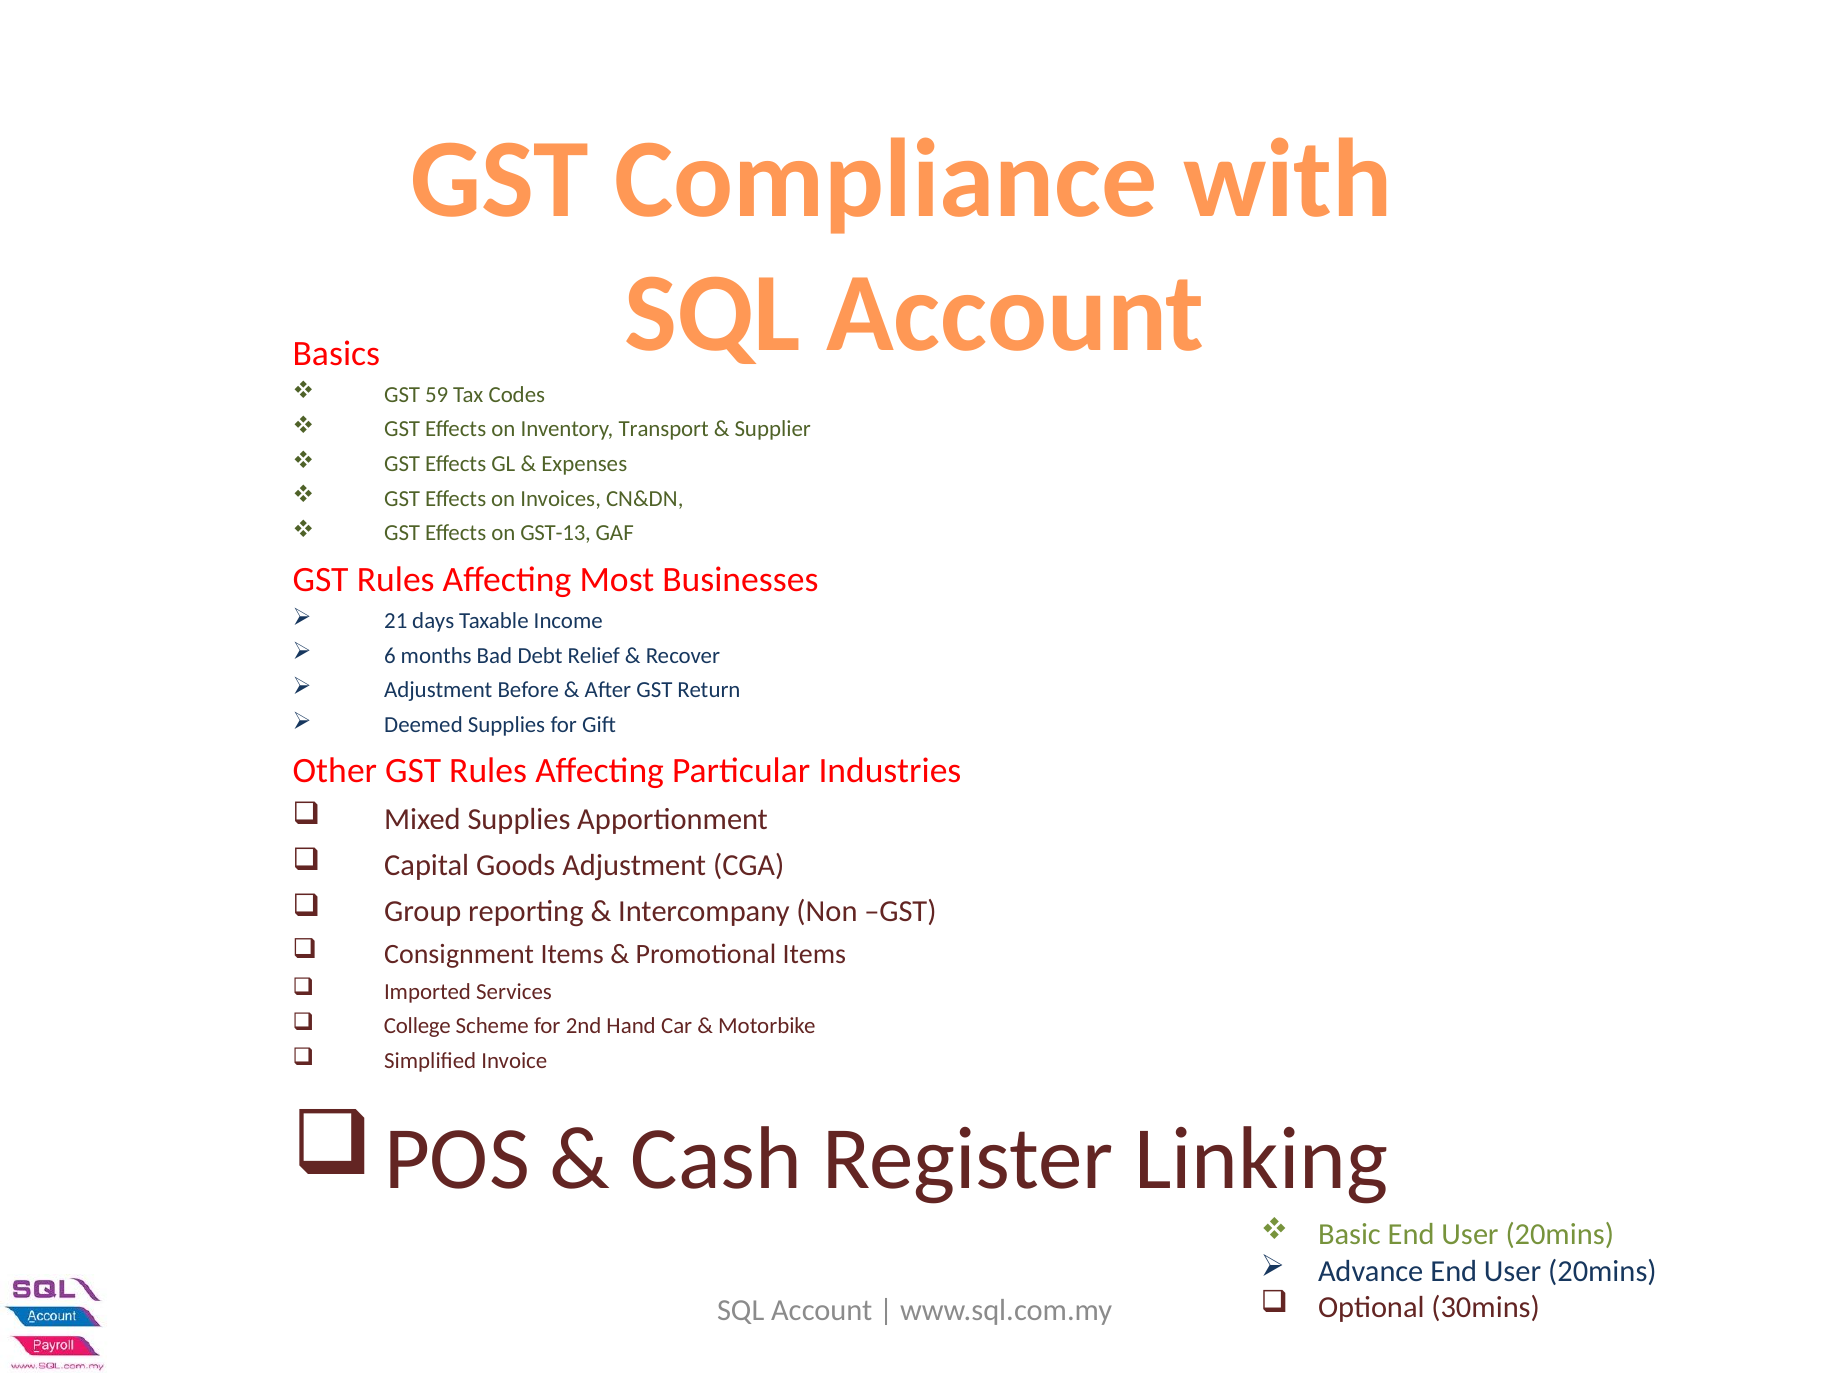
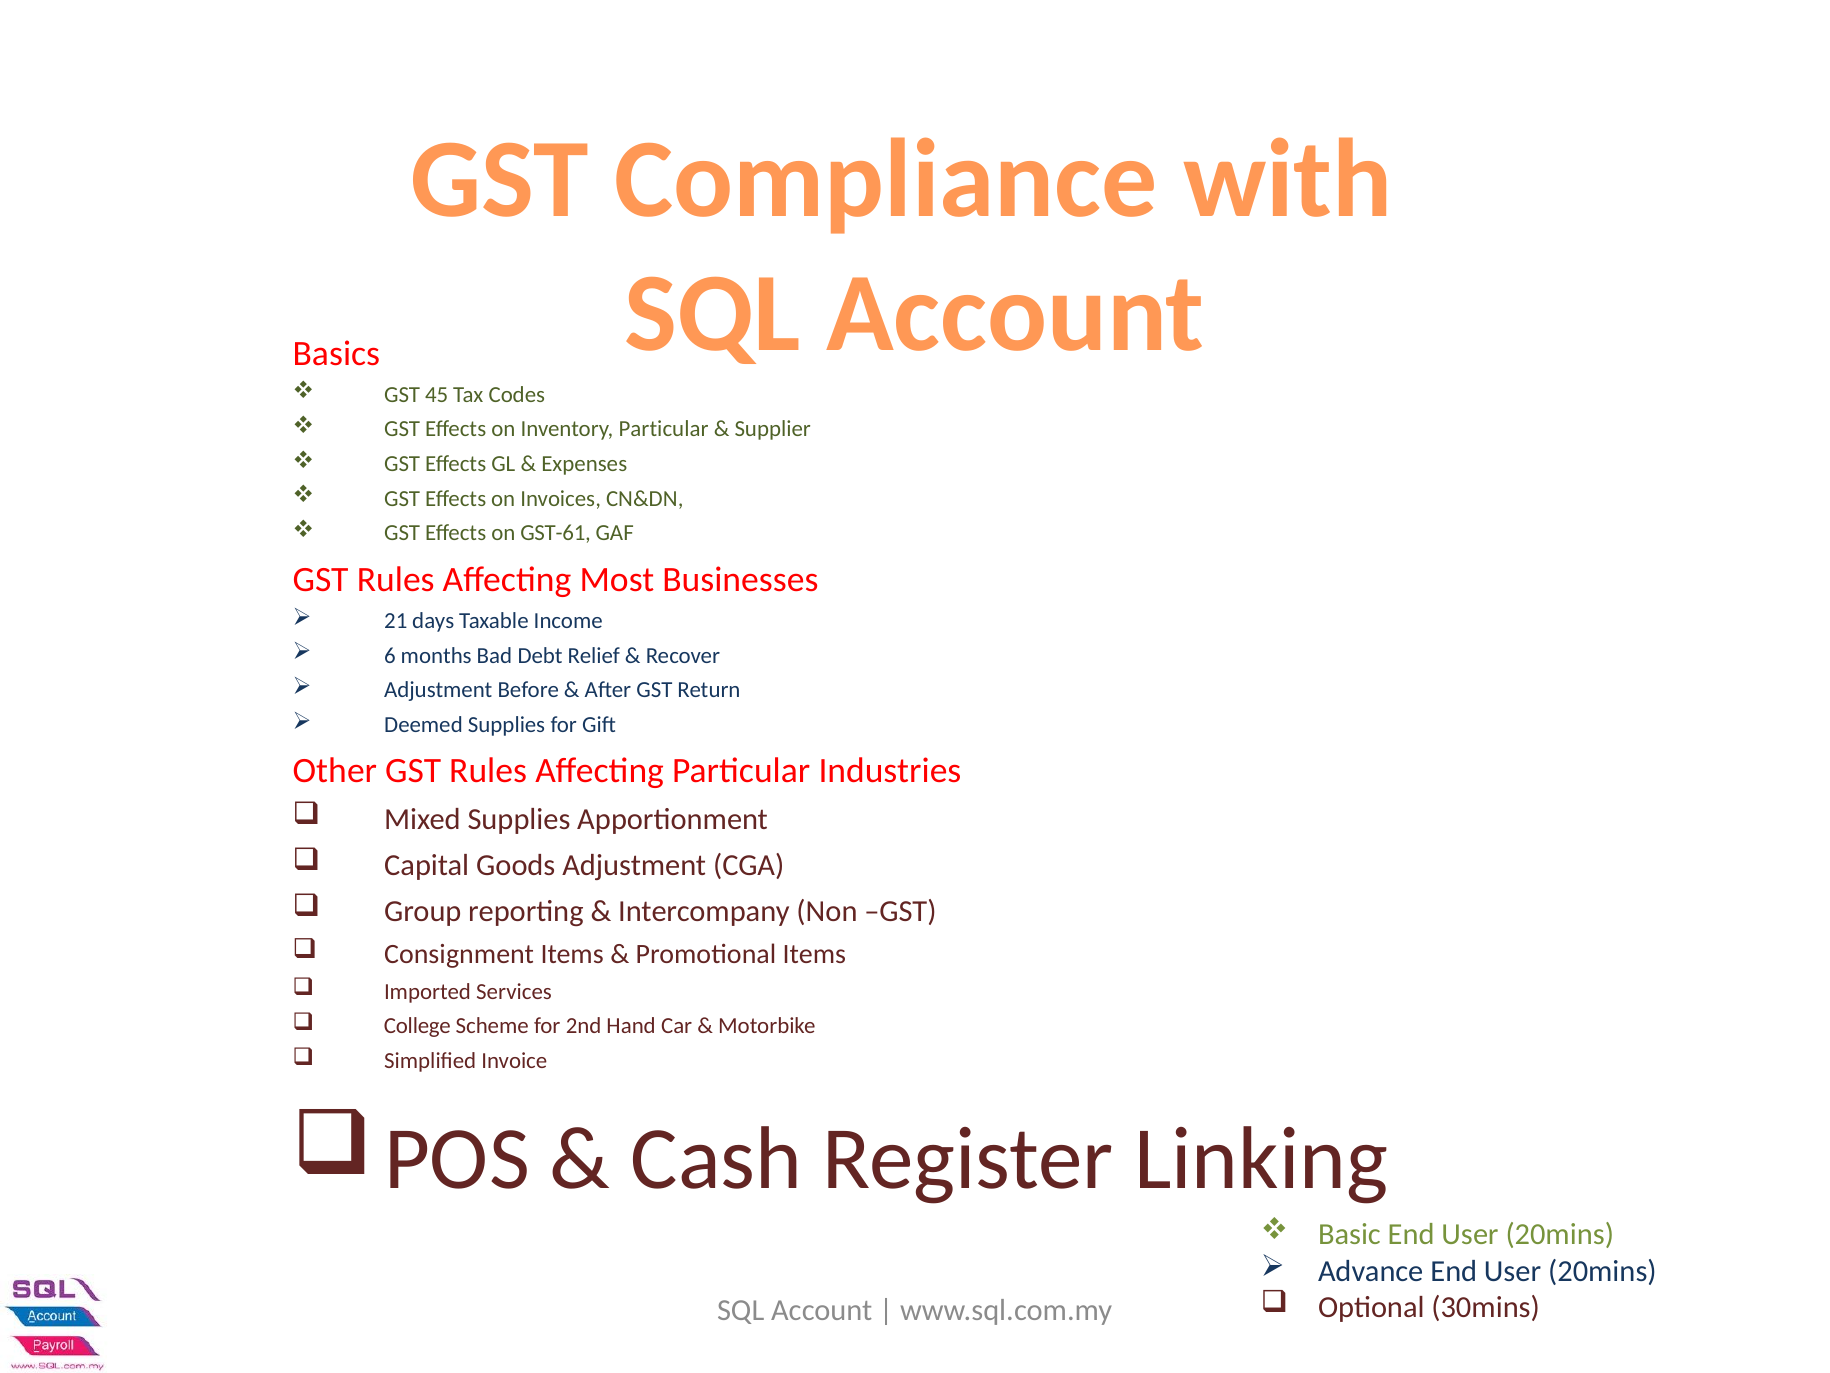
59: 59 -> 45
Inventory Transport: Transport -> Particular
GST-13: GST-13 -> GST-61
